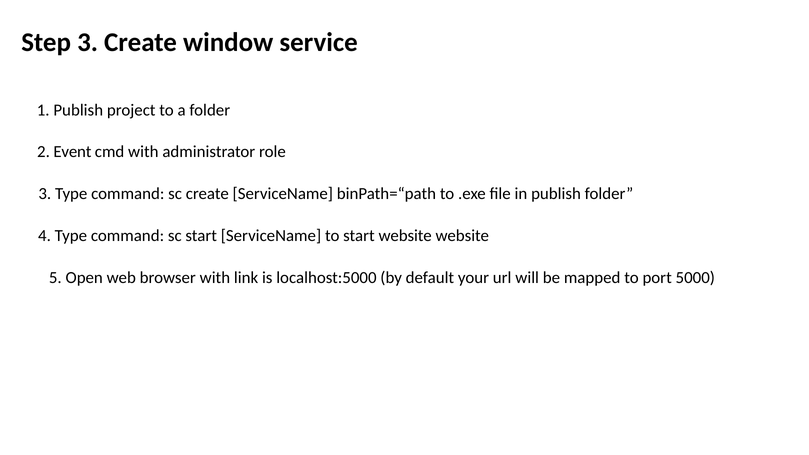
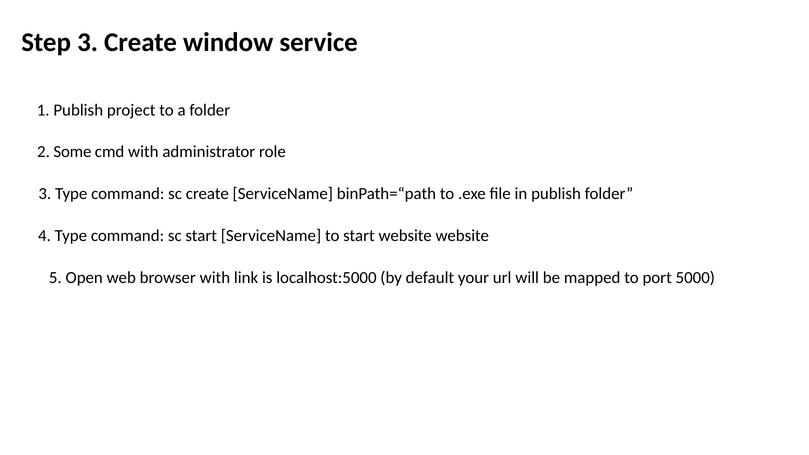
Event: Event -> Some
